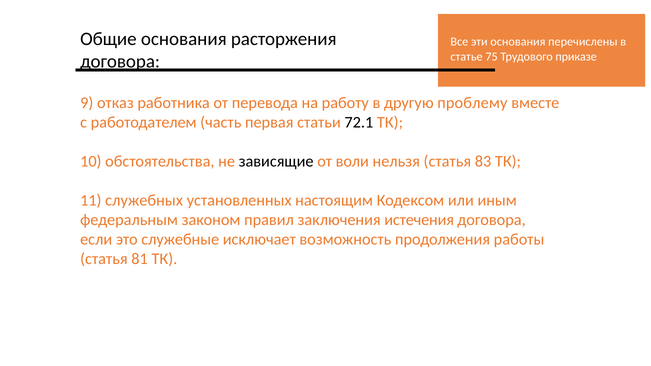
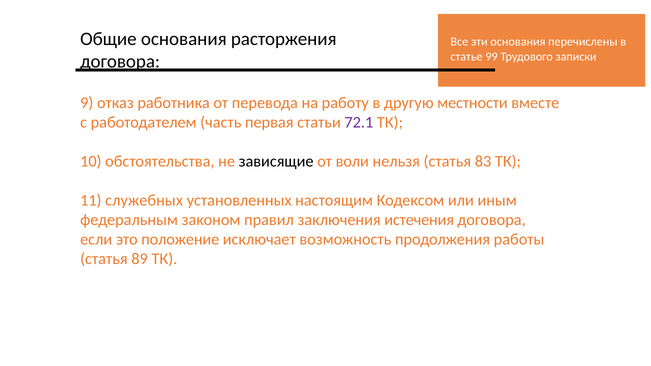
75: 75 -> 99
приказе: приказе -> записки
проблему: проблему -> местности
72.1 colour: black -> purple
служебные: служебные -> положение
81: 81 -> 89
